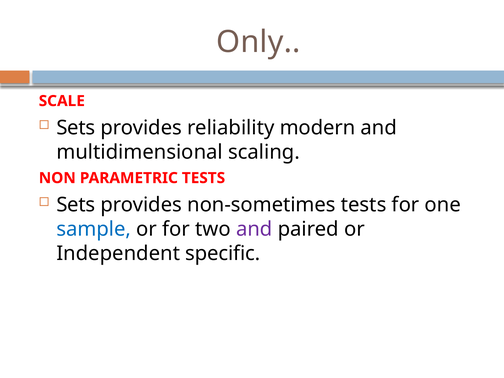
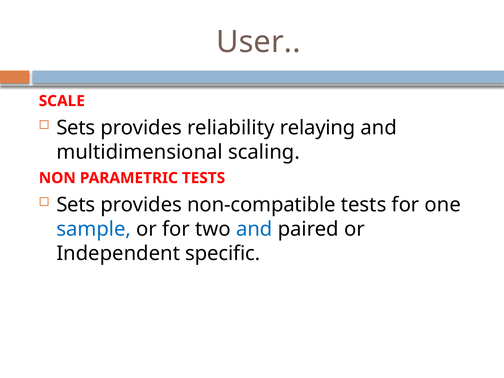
Only: Only -> User
modern: modern -> relaying
non-sometimes: non-sometimes -> non-compatible
and at (254, 229) colour: purple -> blue
